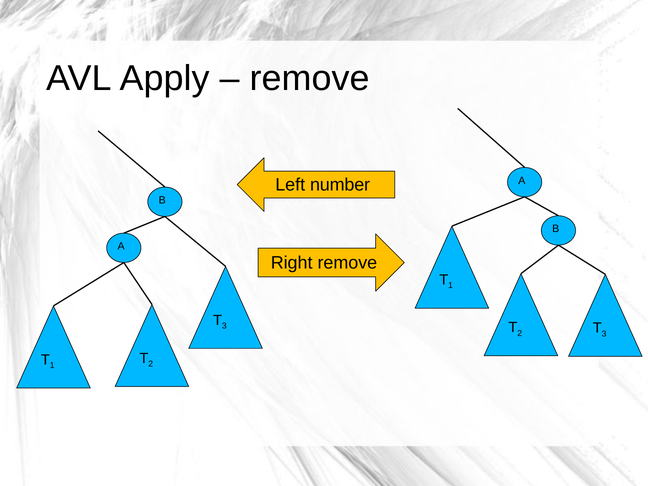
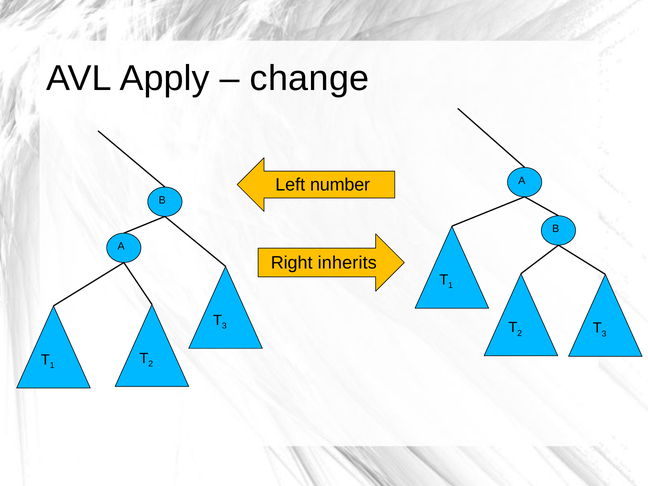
remove at (310, 78): remove -> change
Right remove: remove -> inherits
